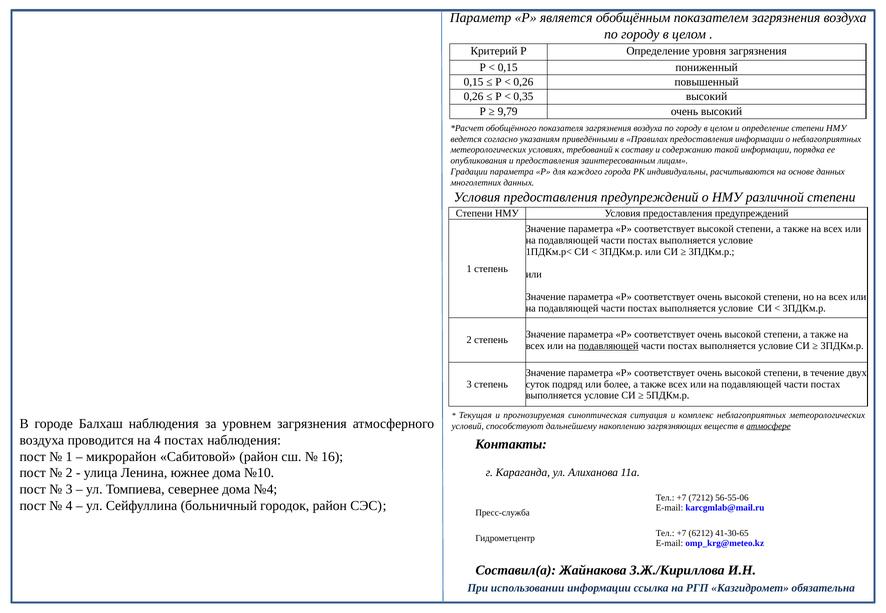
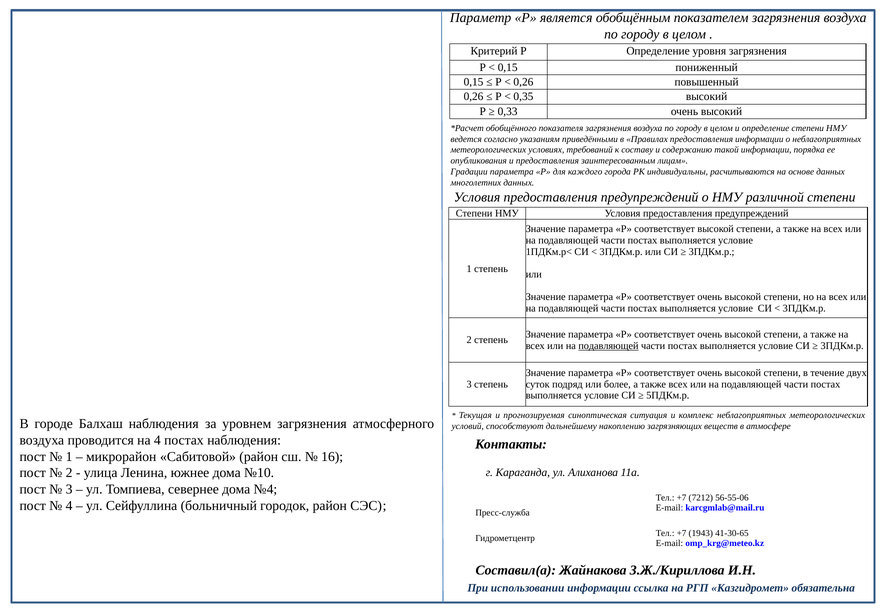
9,79: 9,79 -> 0,33
атмосфере underline: present -> none
6212: 6212 -> 1943
